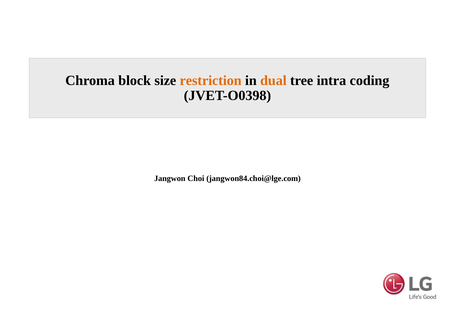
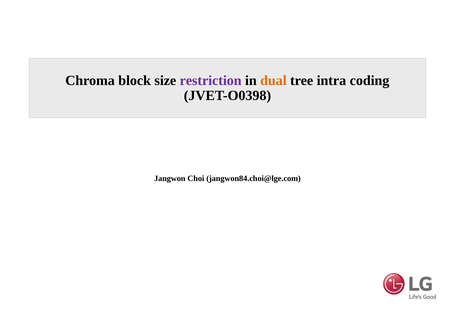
restriction colour: orange -> purple
